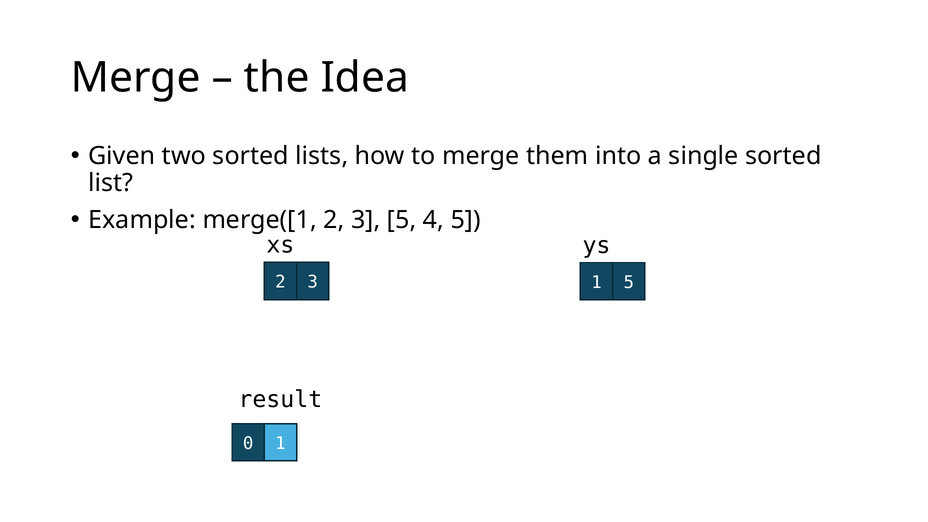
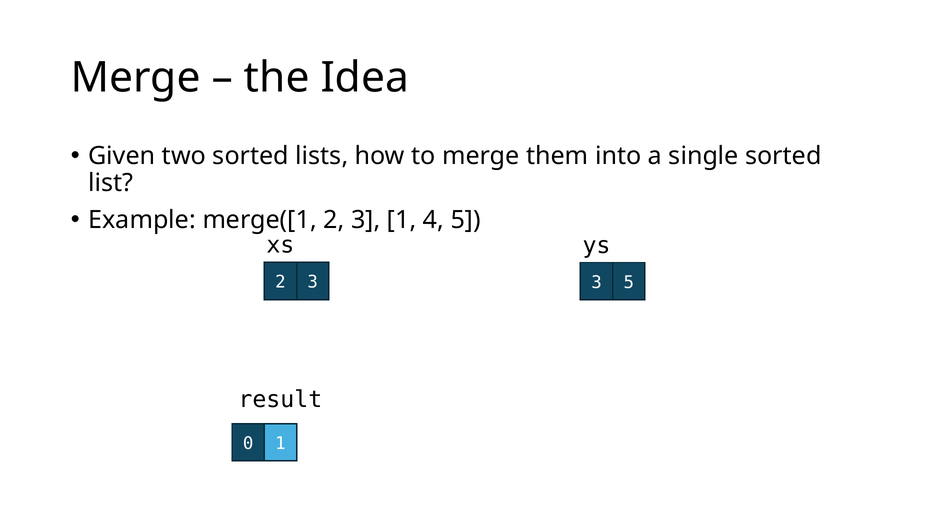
3 5: 5 -> 1
3 1: 1 -> 3
